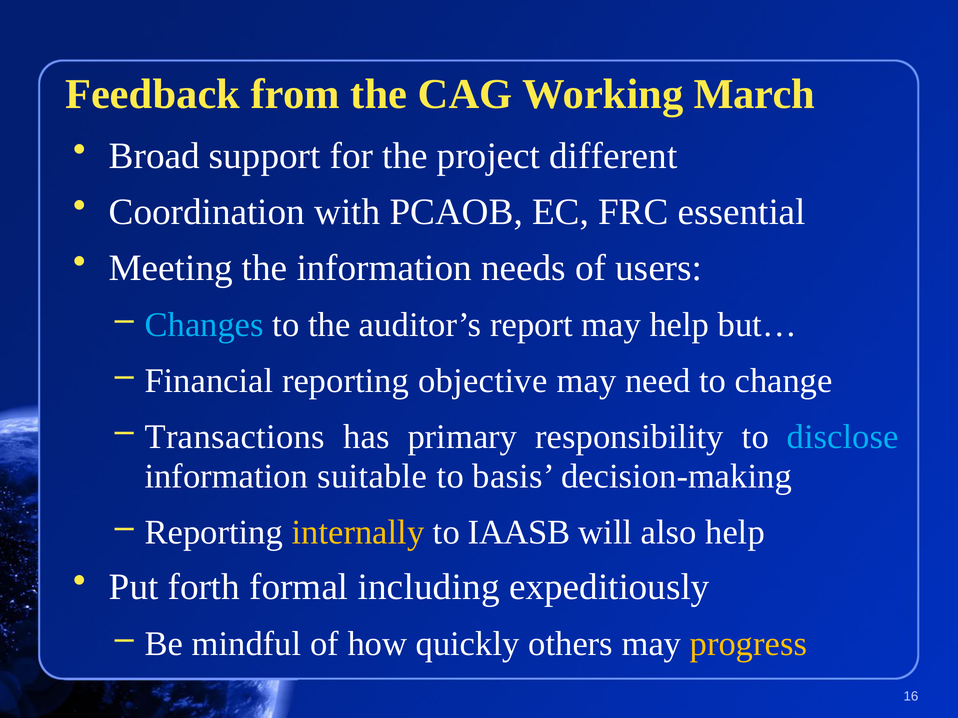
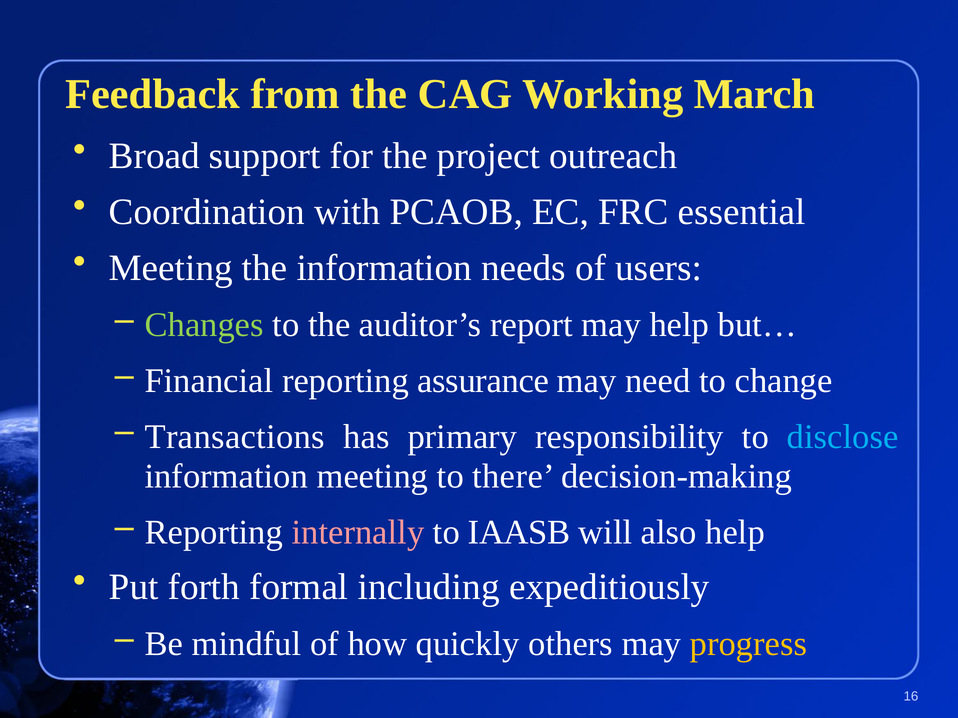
different: different -> outreach
Changes colour: light blue -> light green
objective: objective -> assurance
information suitable: suitable -> meeting
basis: basis -> there
internally colour: yellow -> pink
